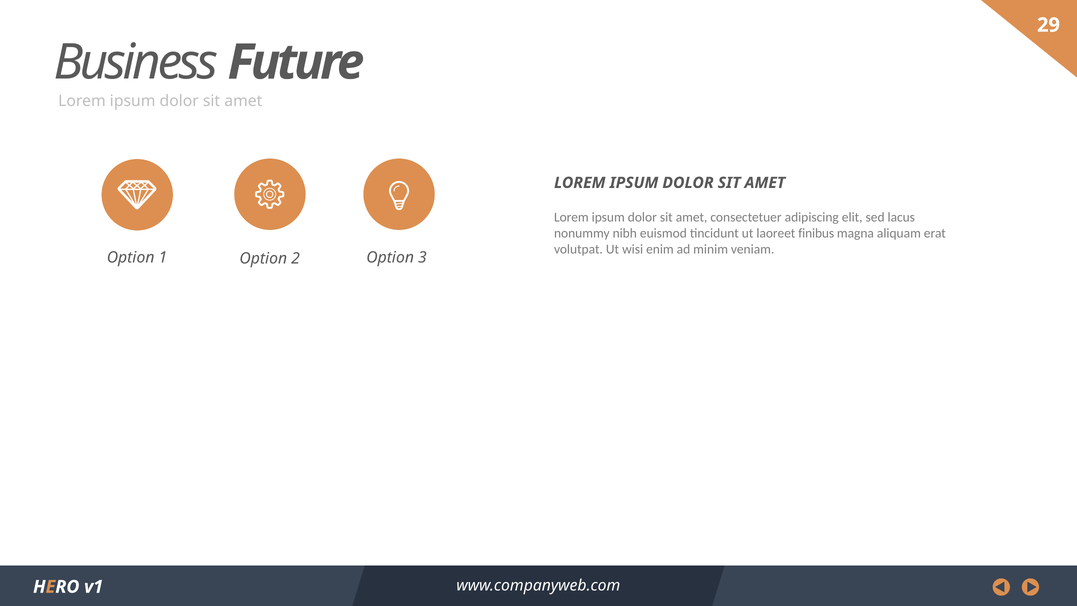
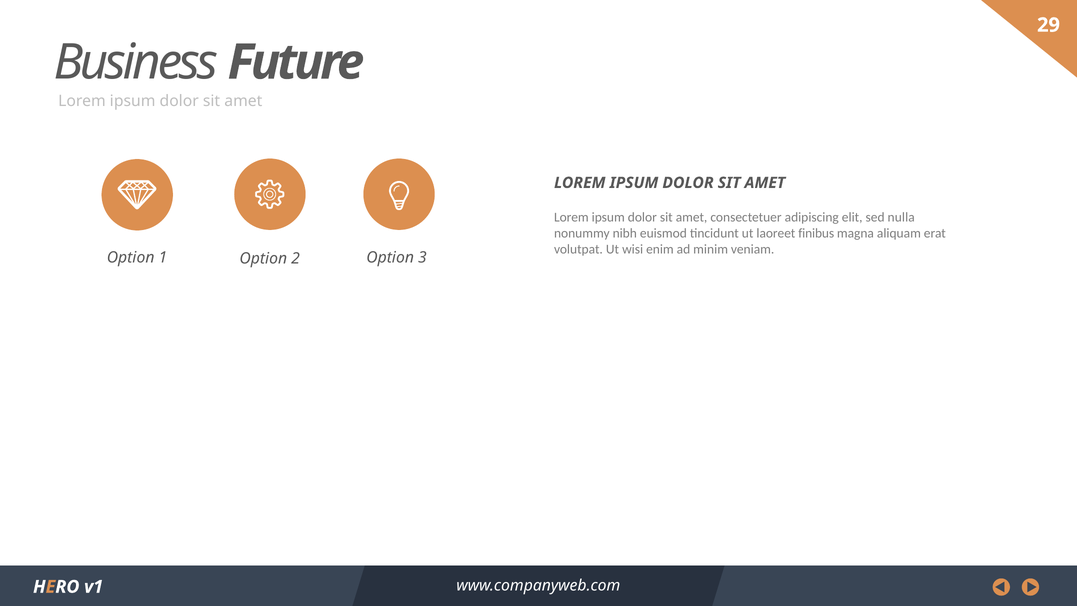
lacus: lacus -> nulla
